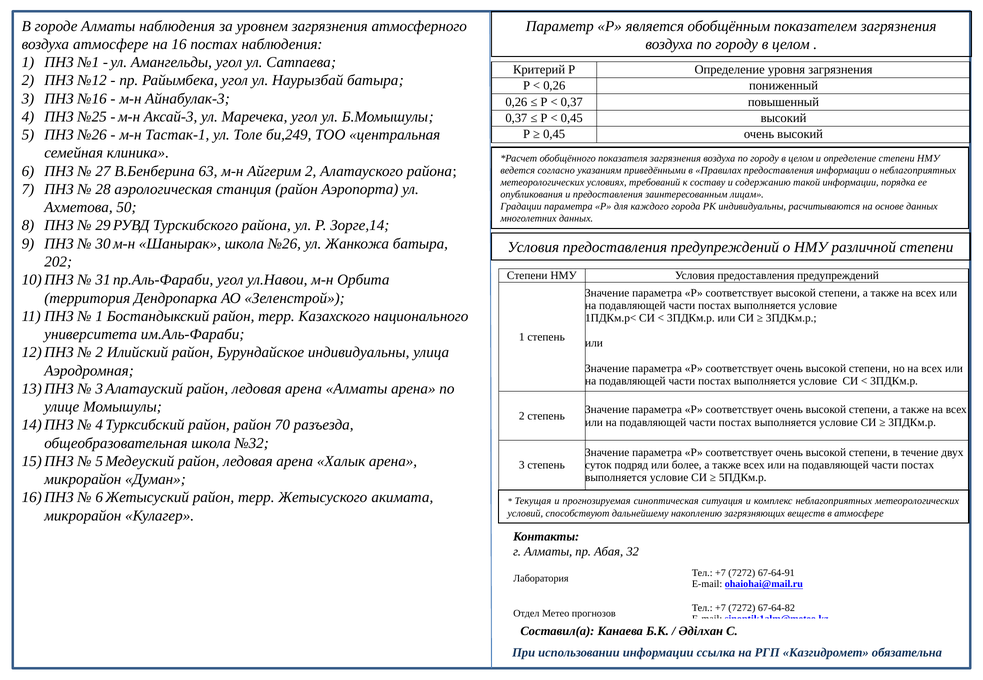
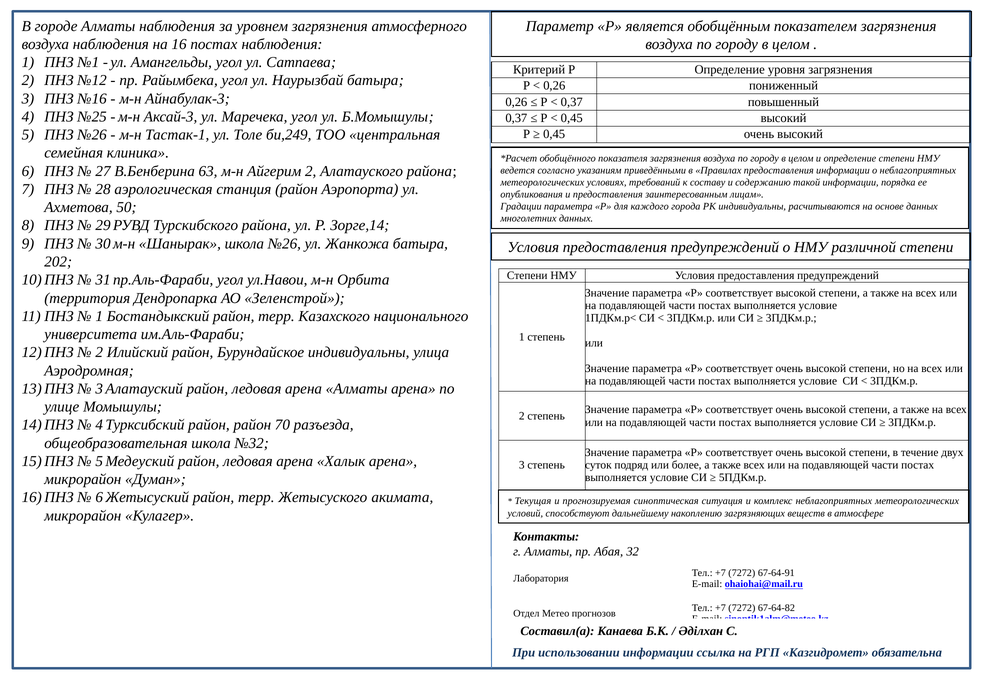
воздуха атмосфере: атмосфере -> наблюдения
